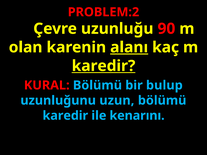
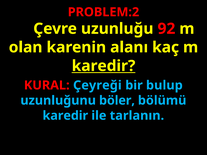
90: 90 -> 92
alanı underline: present -> none
KURAL Bölümü: Bölümü -> Çeyreği
uzun: uzun -> böler
kenarını: kenarını -> tarlanın
